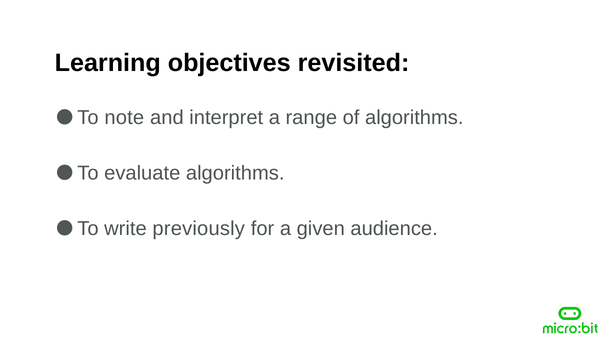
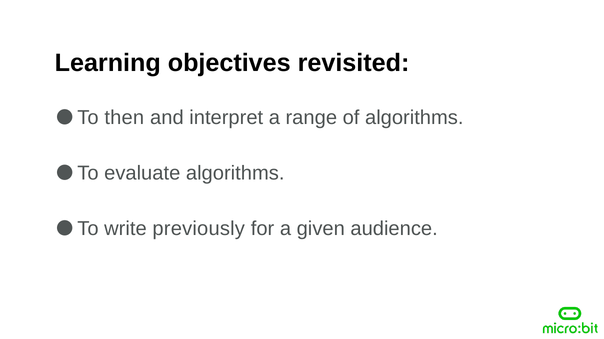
note: note -> then
